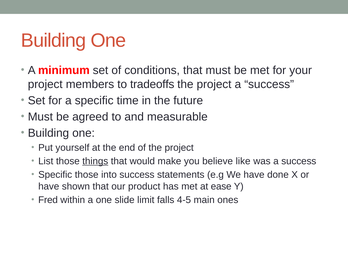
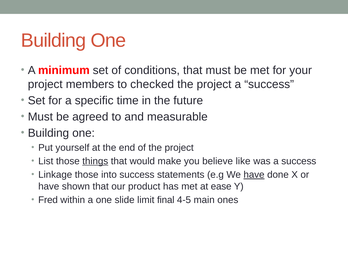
tradeoffs: tradeoffs -> checked
Specific at (55, 175): Specific -> Linkage
have at (254, 175) underline: none -> present
falls: falls -> final
